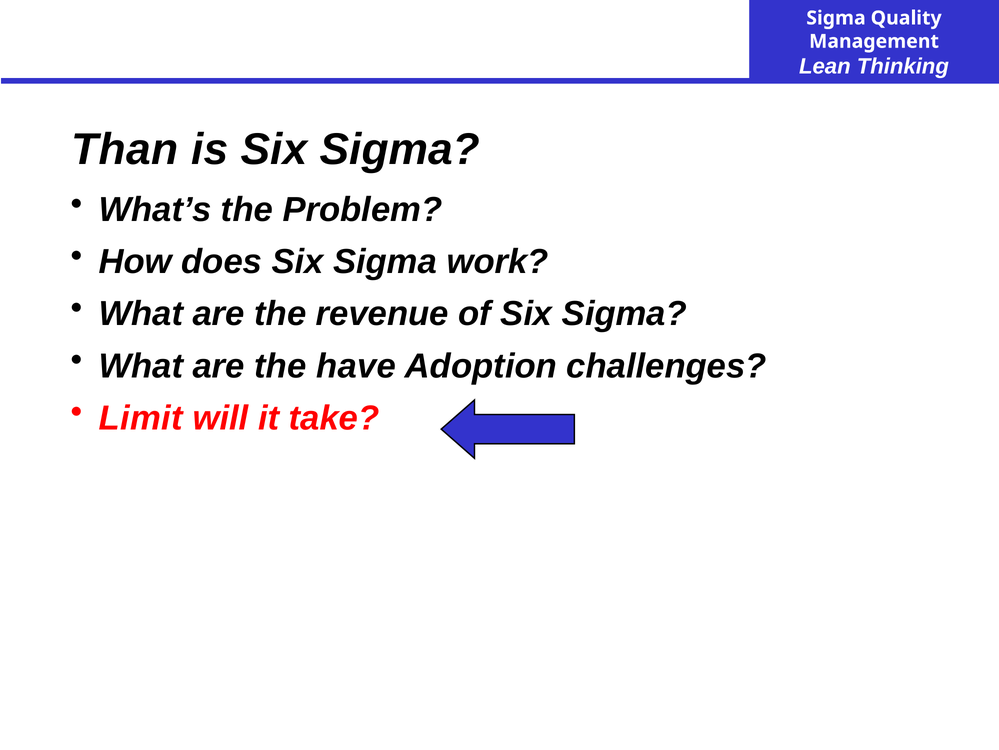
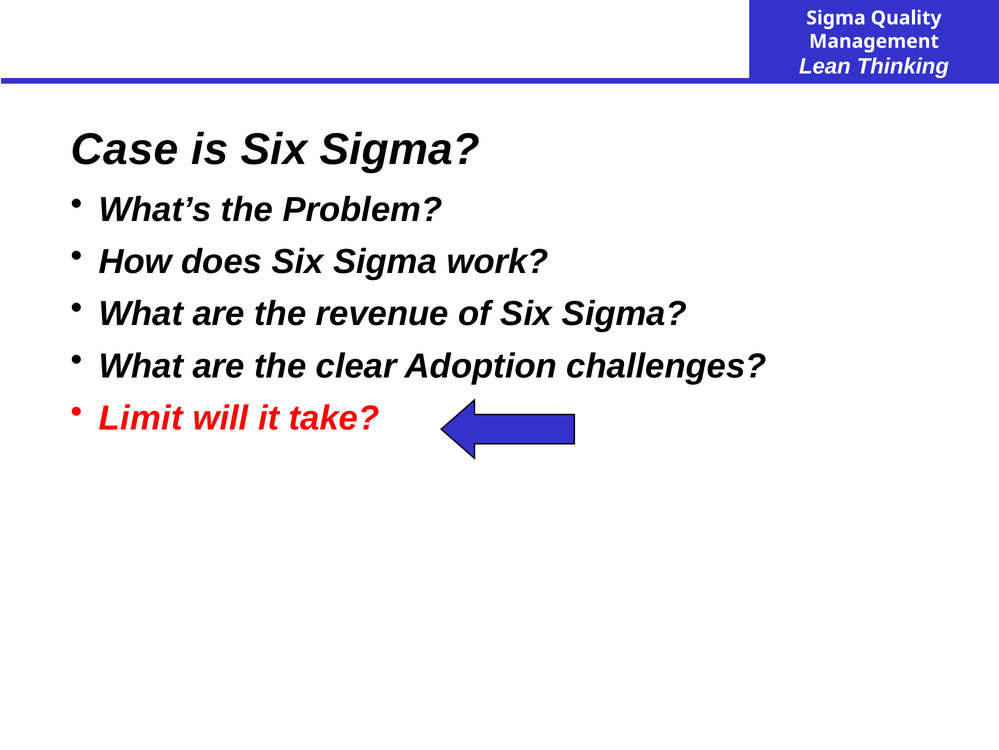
Than: Than -> Case
have: have -> clear
